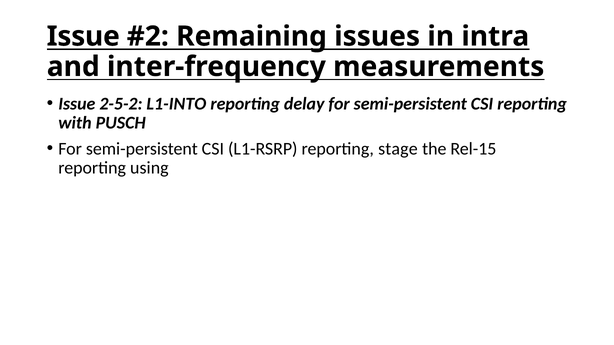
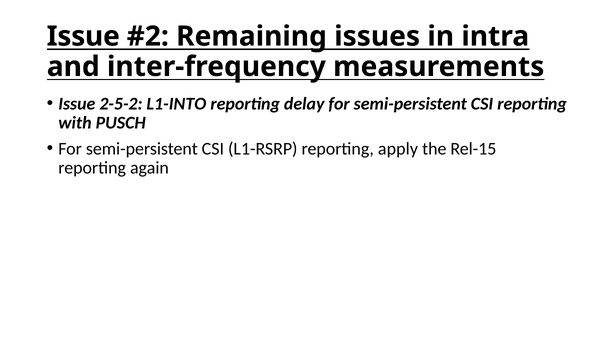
stage: stage -> apply
using: using -> again
